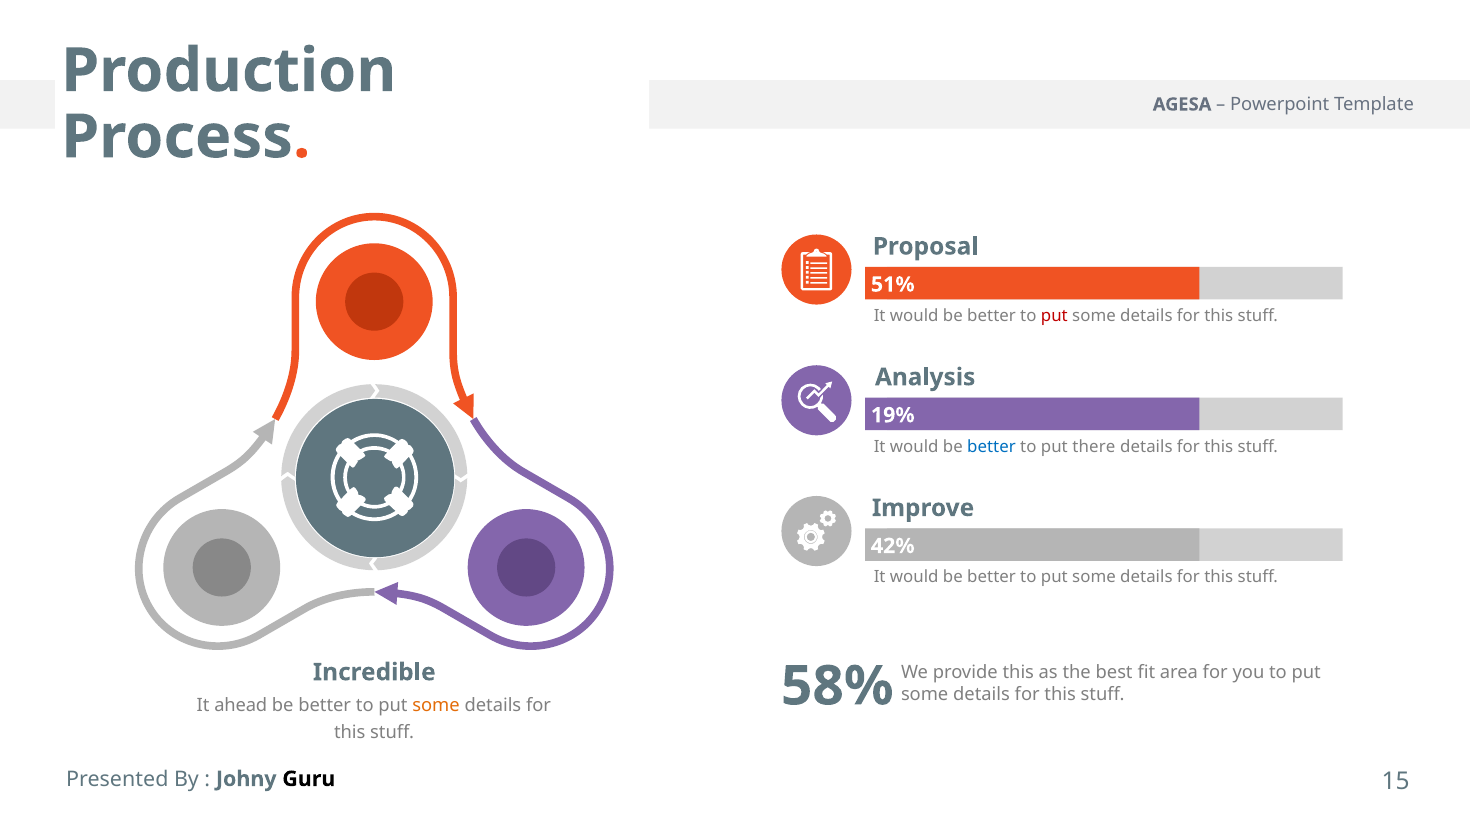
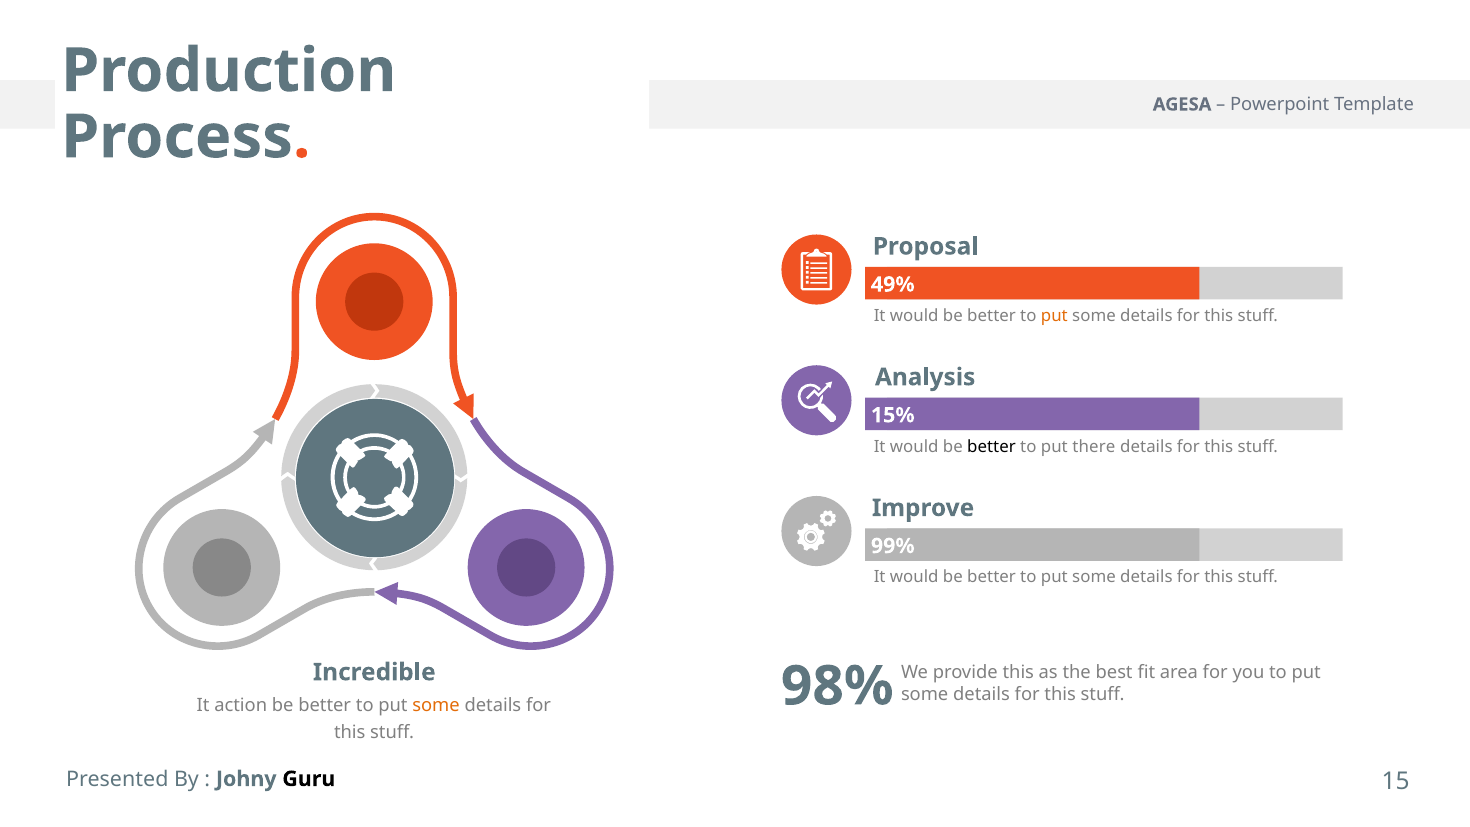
51%: 51% -> 49%
put at (1054, 316) colour: red -> orange
19%: 19% -> 15%
better at (992, 447) colour: blue -> black
42%: 42% -> 99%
58%: 58% -> 98%
ahead: ahead -> action
